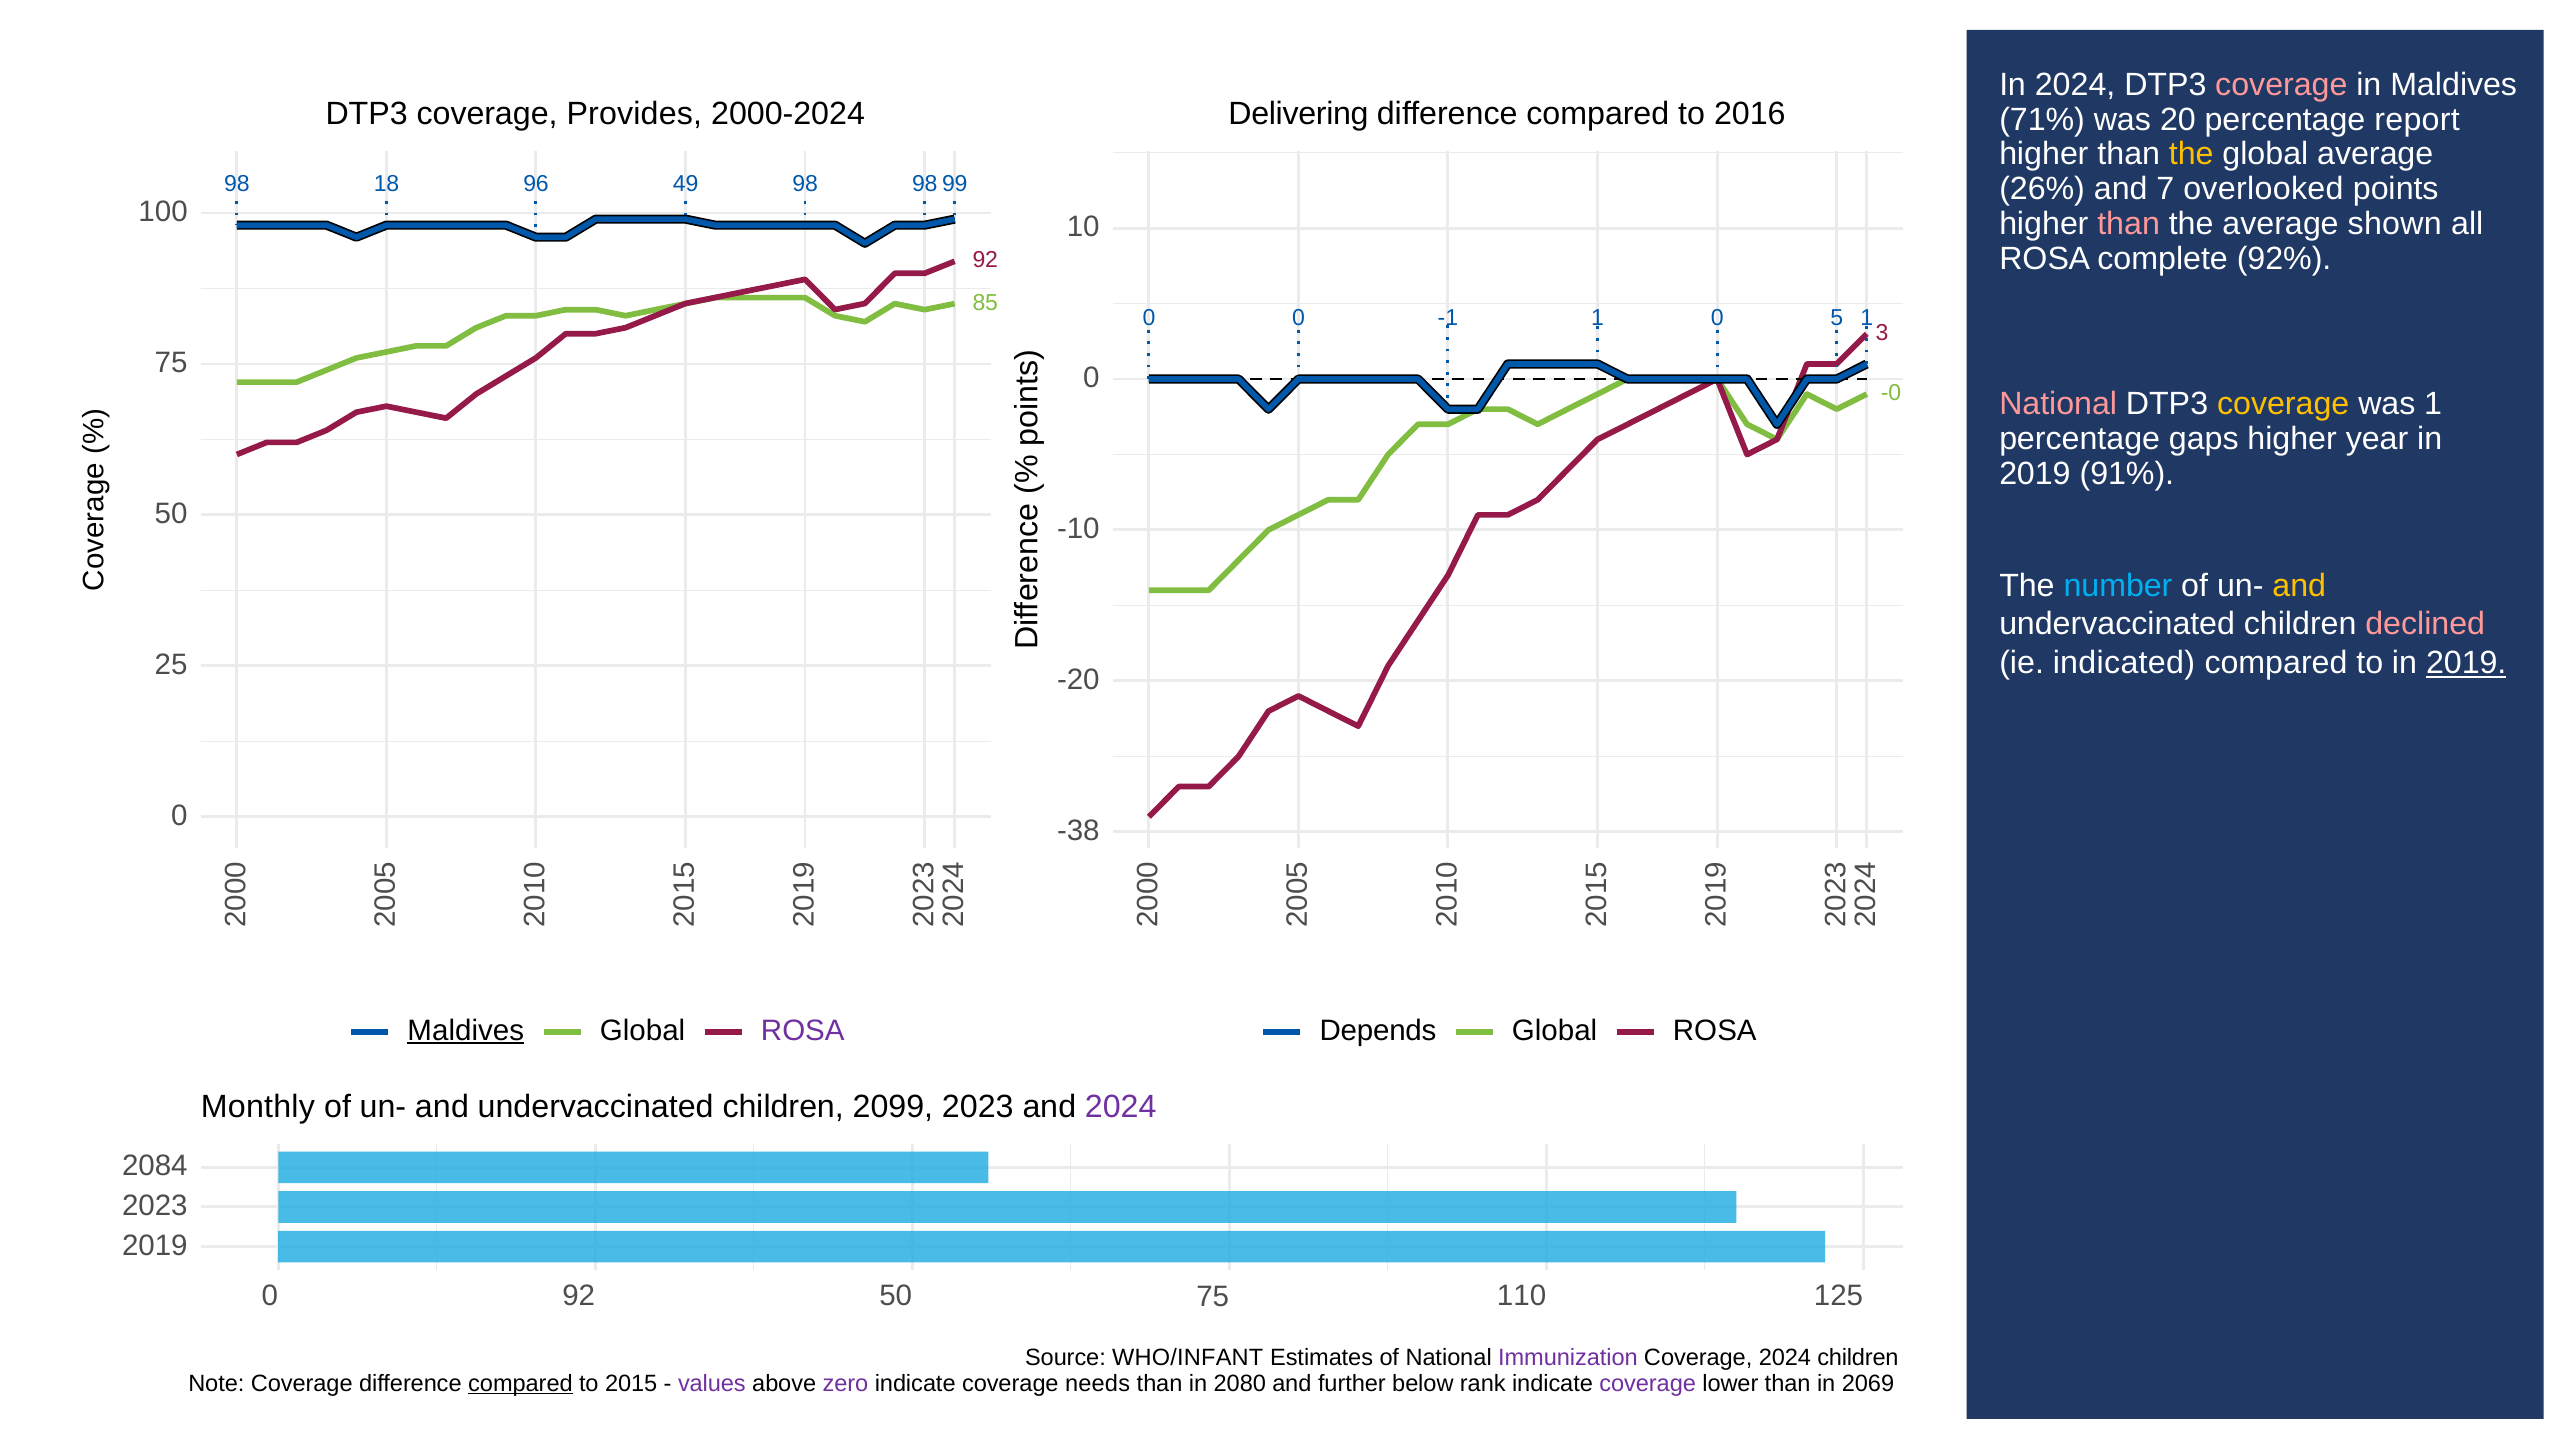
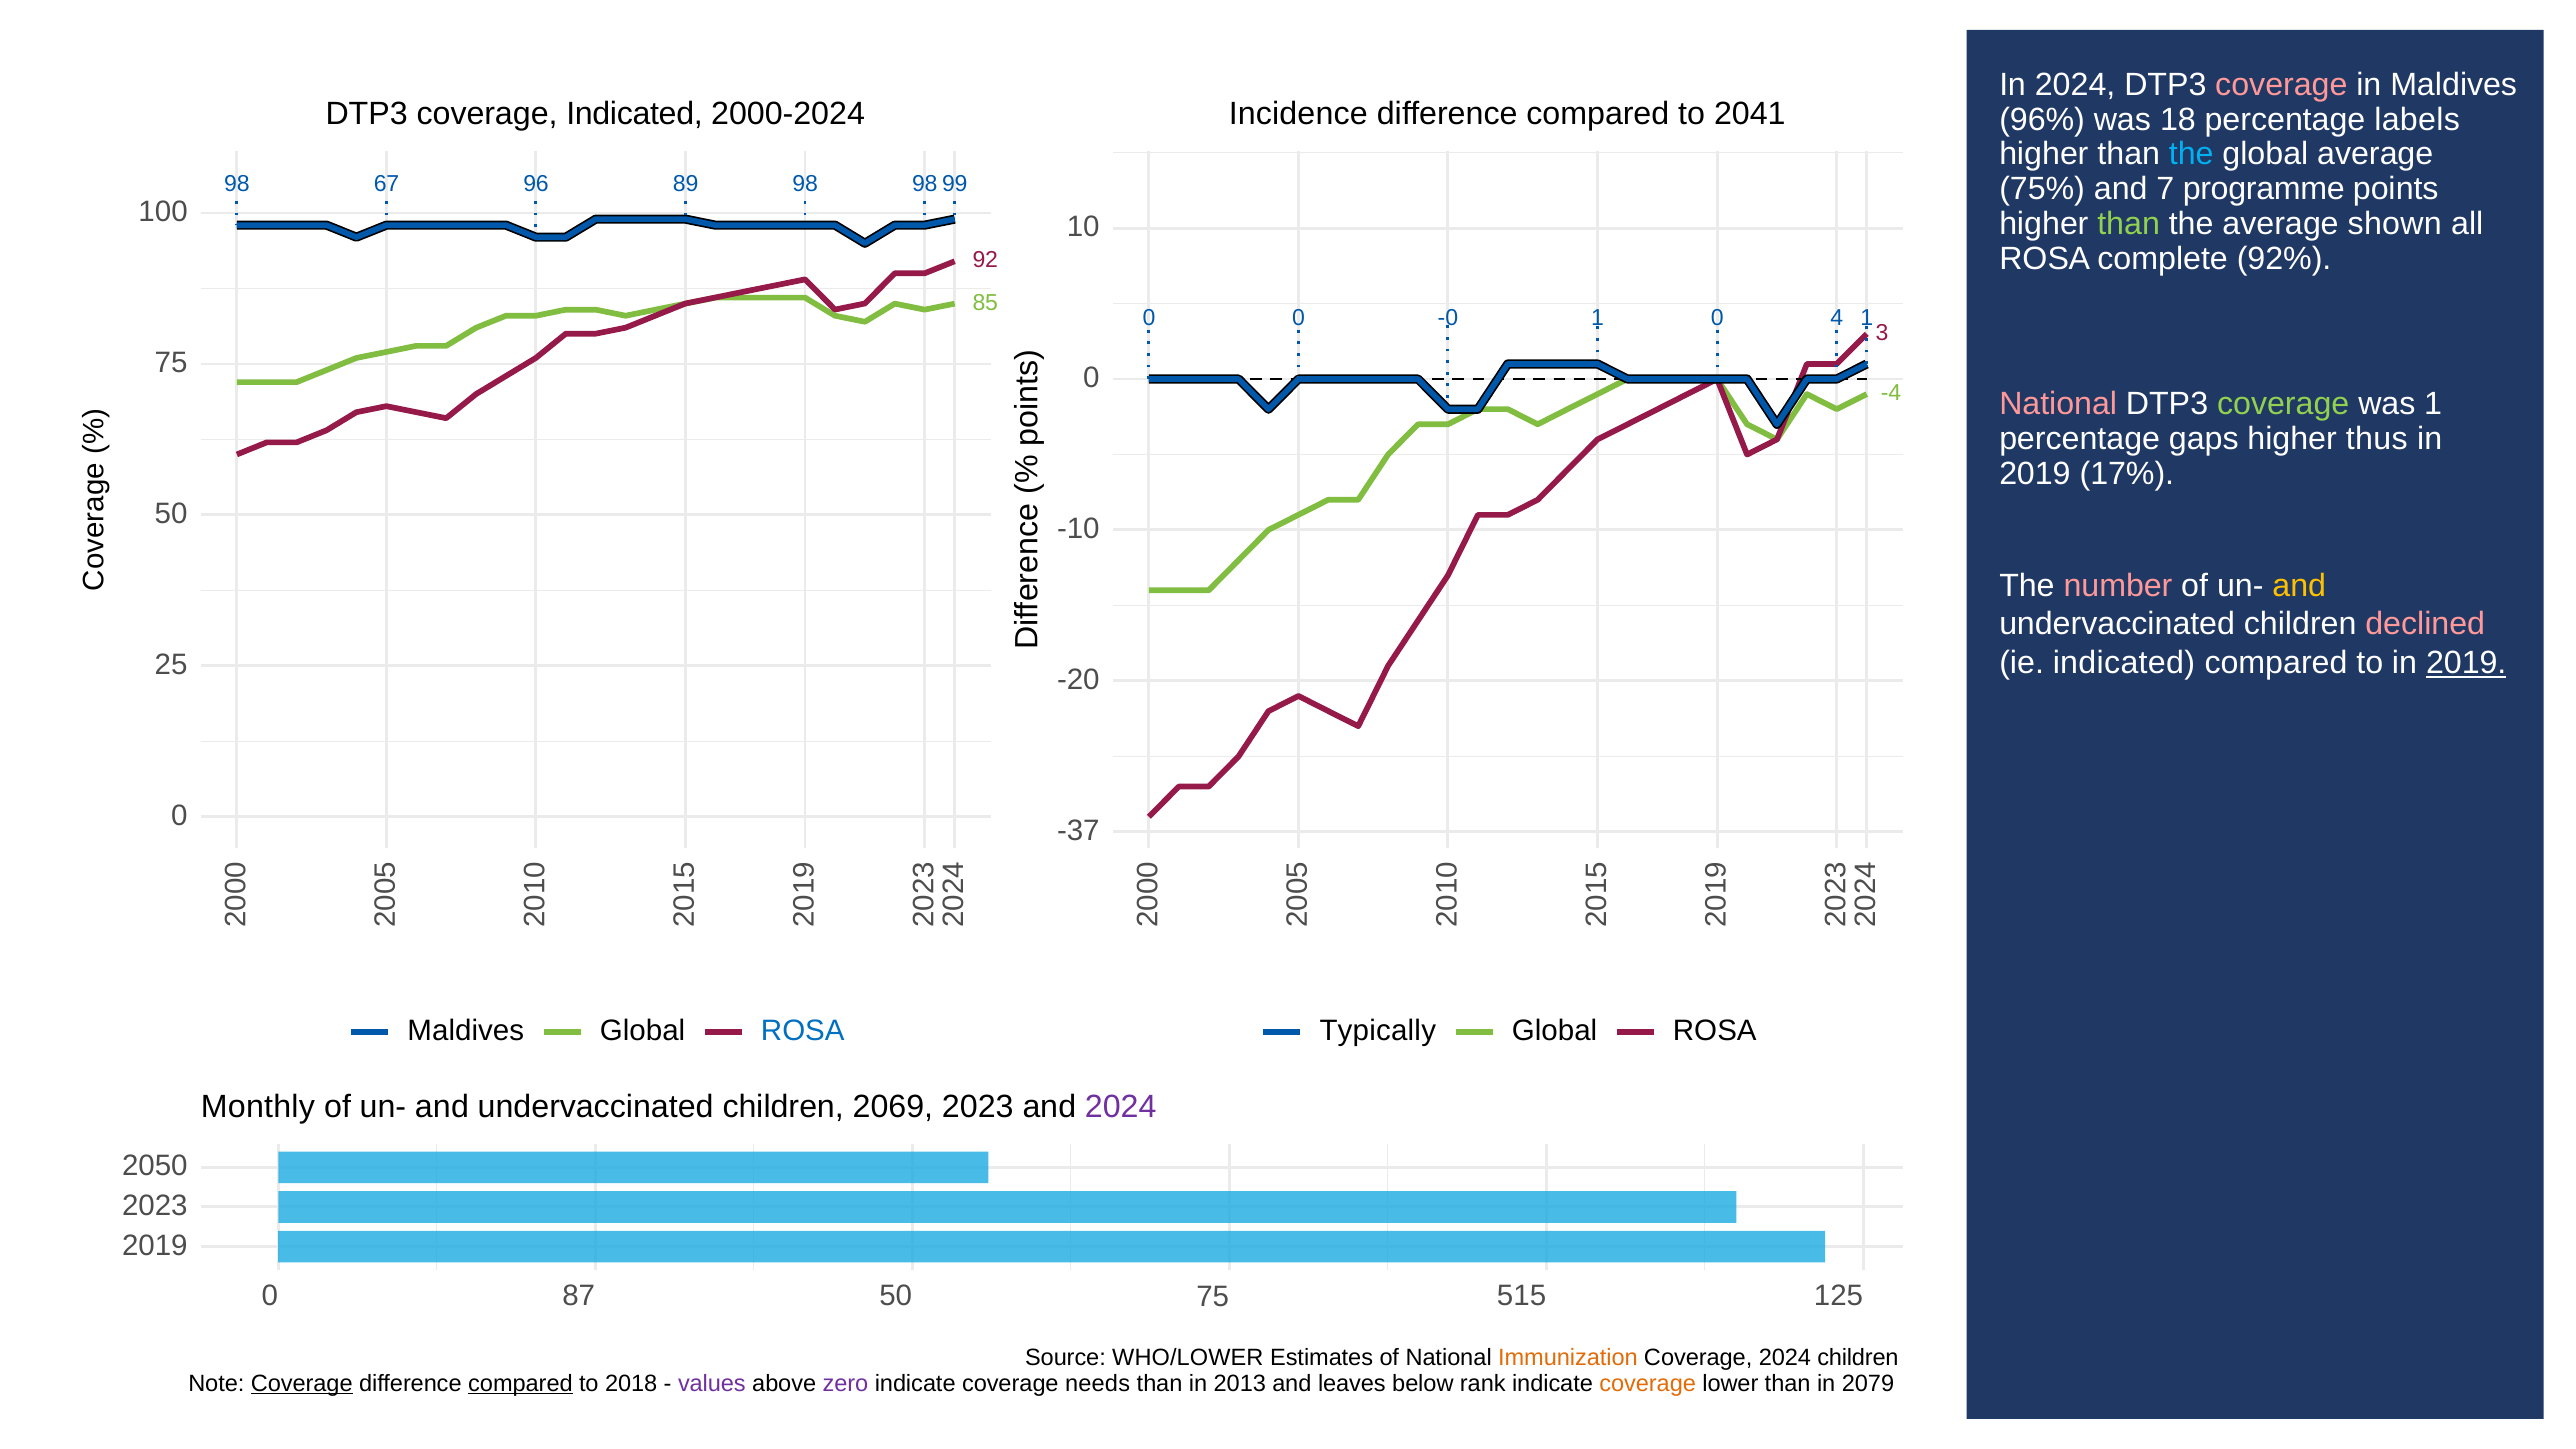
Delivering: Delivering -> Incidence
2016: 2016 -> 2041
coverage Provides: Provides -> Indicated
71%: 71% -> 96%
20: 20 -> 18
report: report -> labels
the at (2191, 154) colour: yellow -> light blue
18: 18 -> 67
49: 49 -> 89
26%: 26% -> 75%
overlooked: overlooked -> programme
than at (2129, 224) colour: pink -> light green
-1: -1 -> -0
1 0 5: 5 -> 4
-0: -0 -> -4
coverage at (2283, 404) colour: yellow -> light green
year: year -> thus
91%: 91% -> 17%
number colour: light blue -> pink
-38: -38 -> -37
Maldives at (466, 1031) underline: present -> none
ROSA at (803, 1030) colour: purple -> blue
Depends: Depends -> Typically
2099: 2099 -> 2069
2084: 2084 -> 2050
0 92: 92 -> 87
110: 110 -> 515
WHO/INFANT: WHO/INFANT -> WHO/LOWER
Immunization colour: purple -> orange
Coverage at (302, 1383) underline: none -> present
2015: 2015 -> 2018
2080: 2080 -> 2013
further: further -> leaves
coverage at (1648, 1383) colour: purple -> orange
2069: 2069 -> 2079
